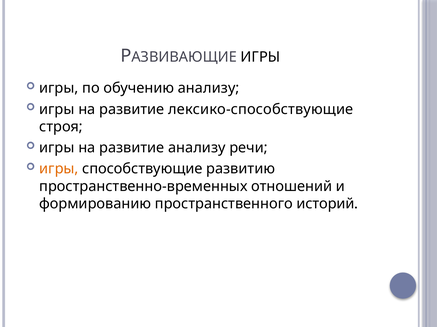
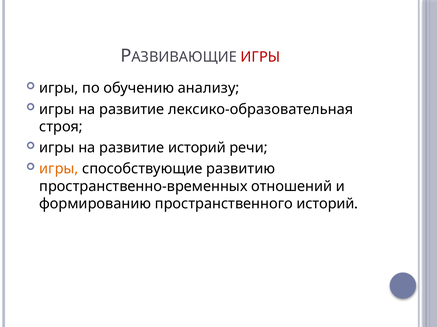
ИГРЫ at (260, 57) colour: black -> red
лексико-способствующие: лексико-способствующие -> лексико-образовательная
развитие анализу: анализу -> историй
